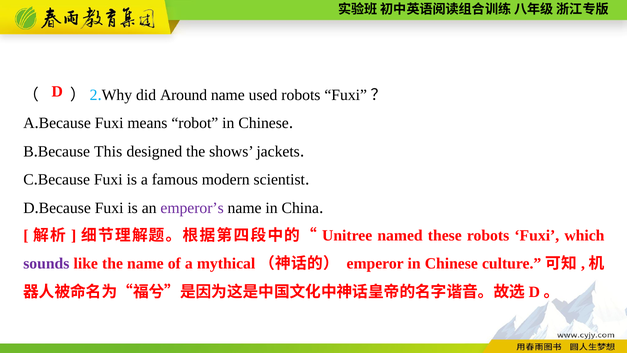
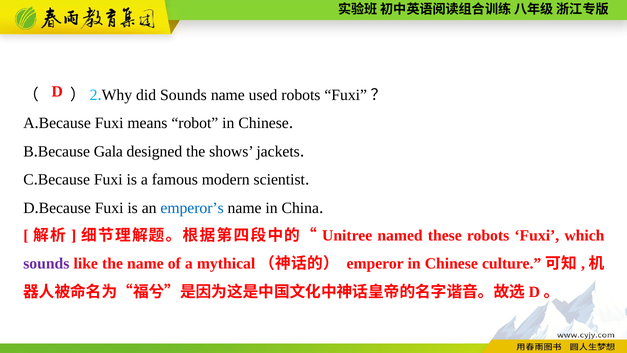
did Around: Around -> Sounds
This: This -> Gala
emperor’s colour: purple -> blue
